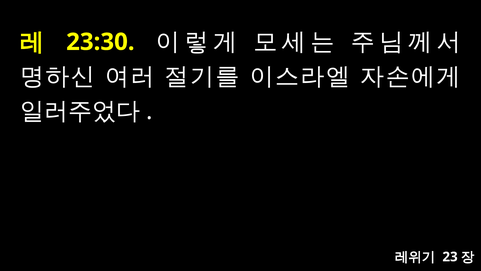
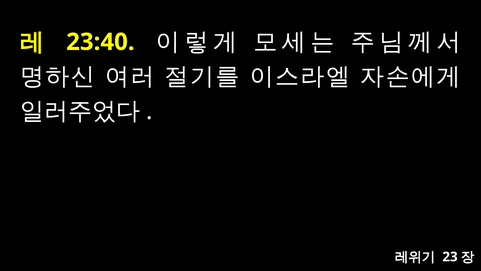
23:30: 23:30 -> 23:40
